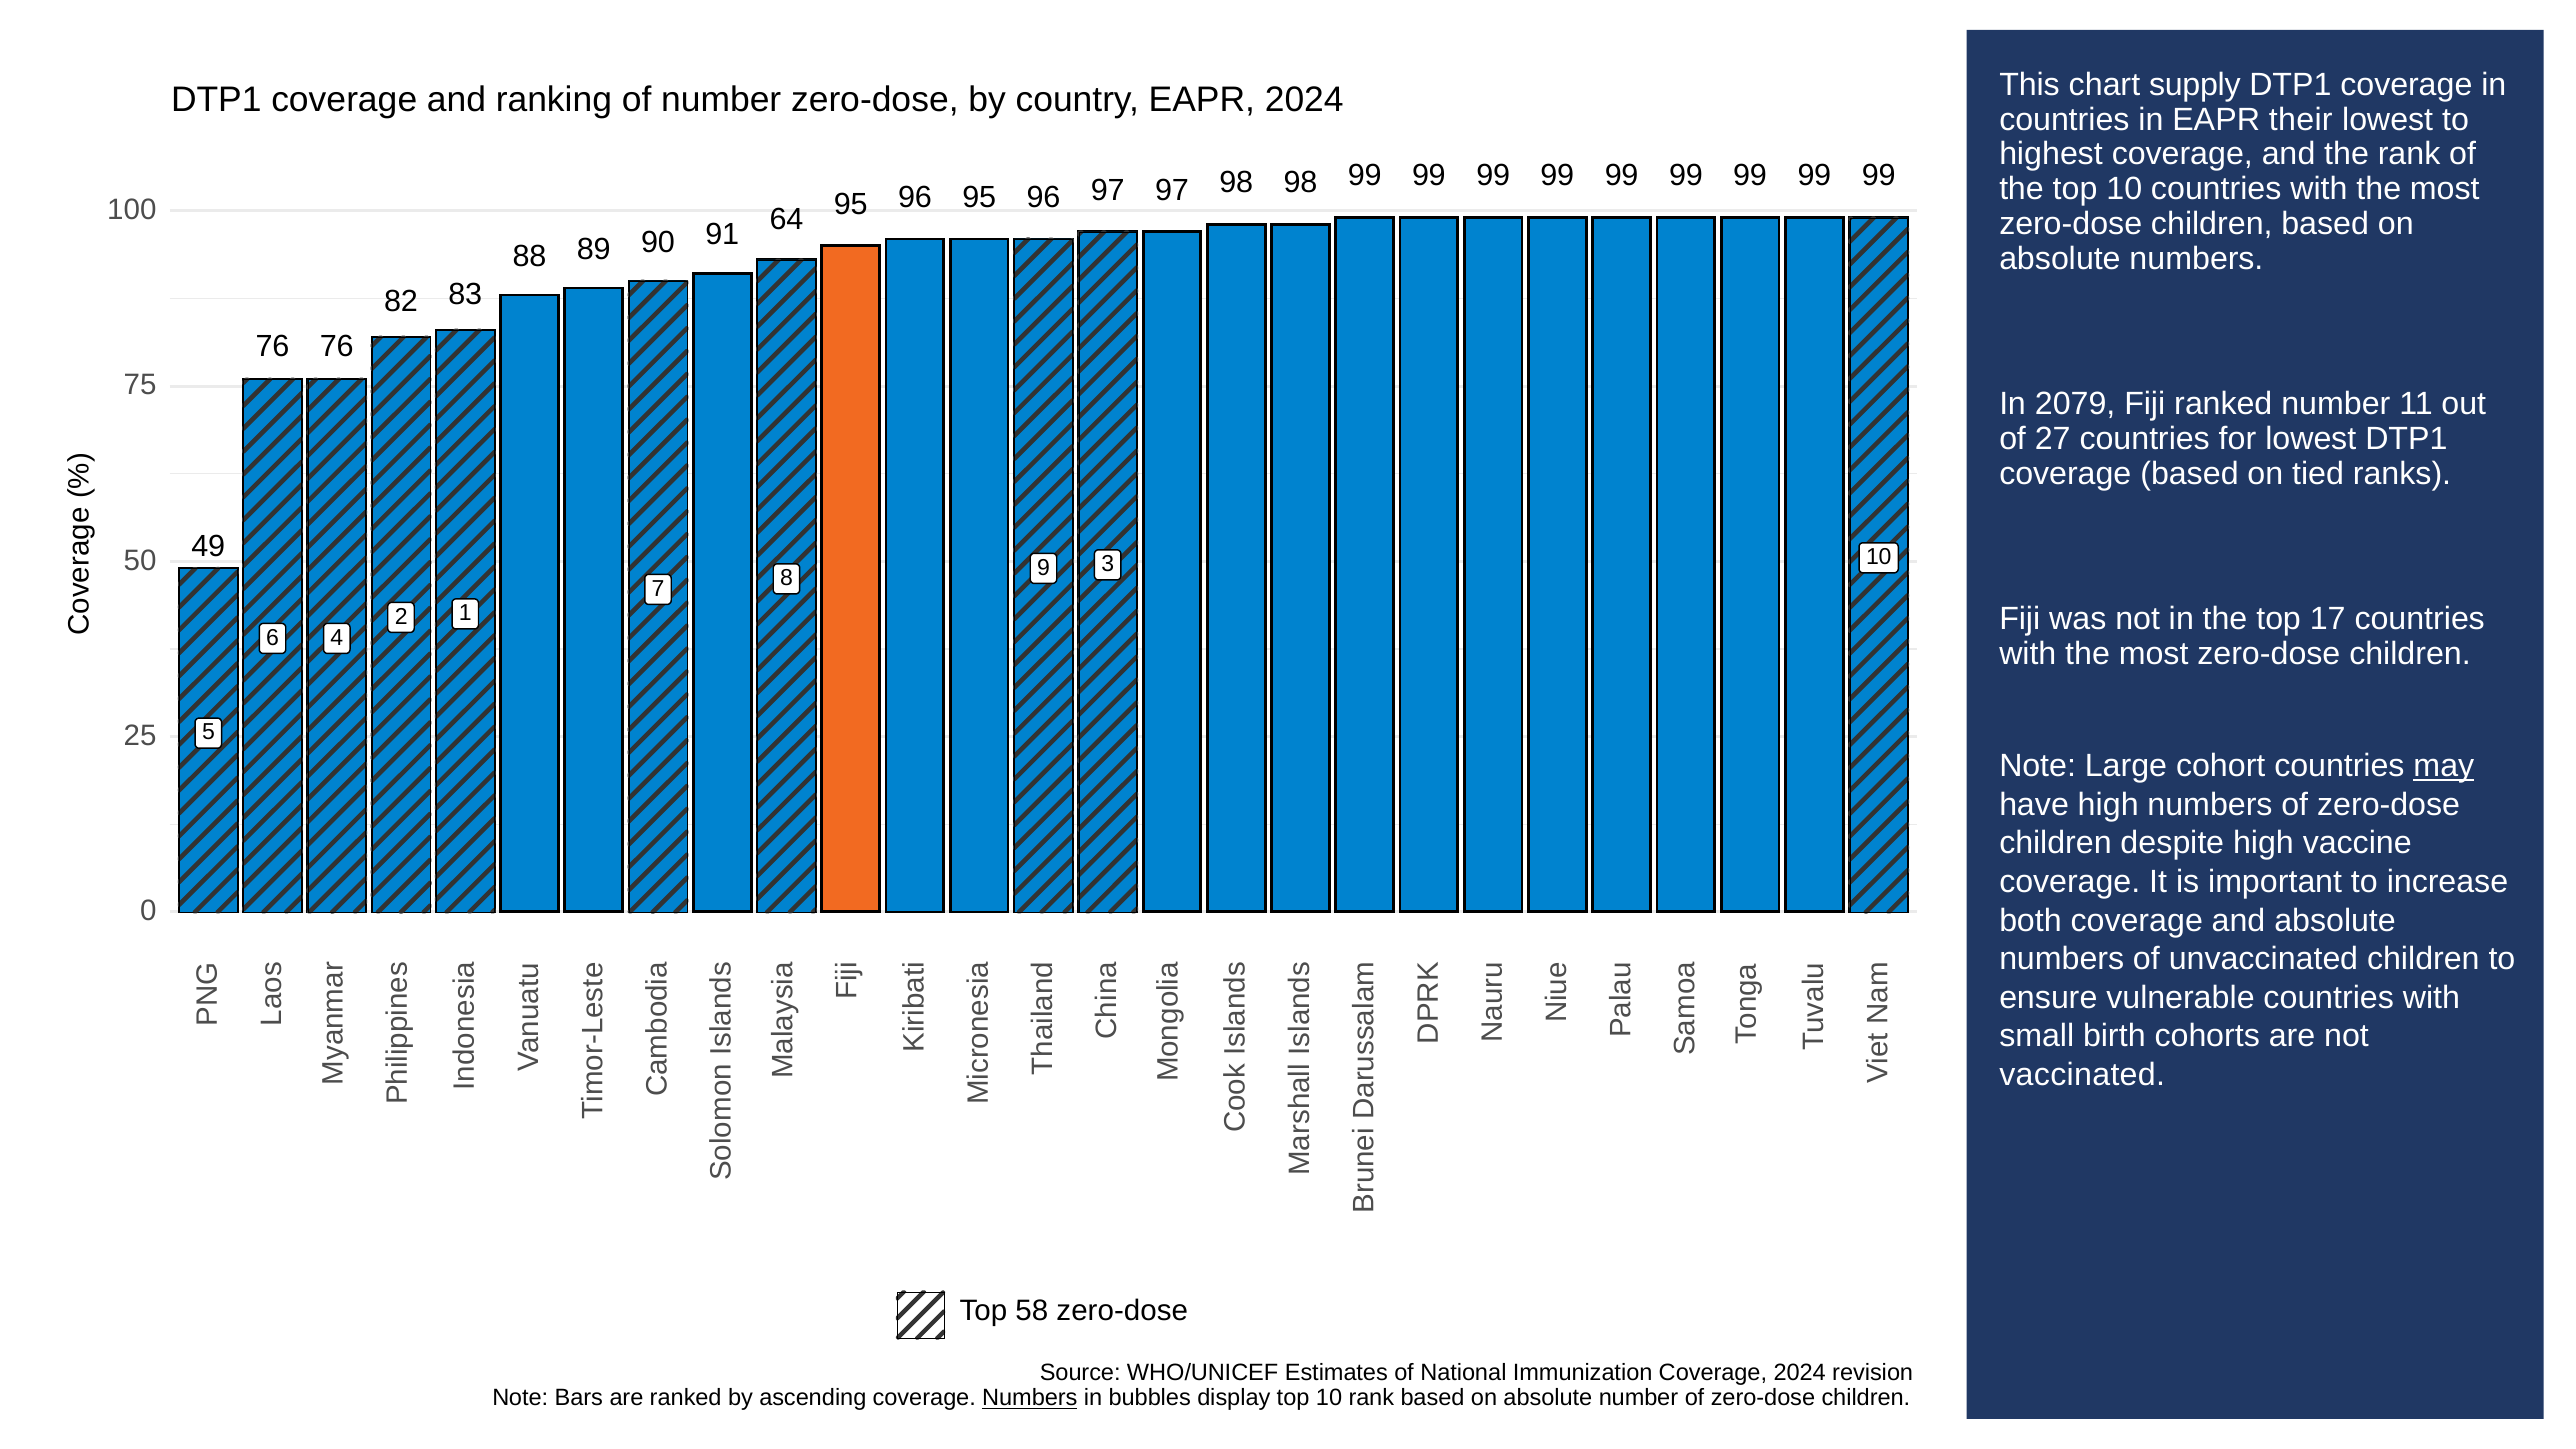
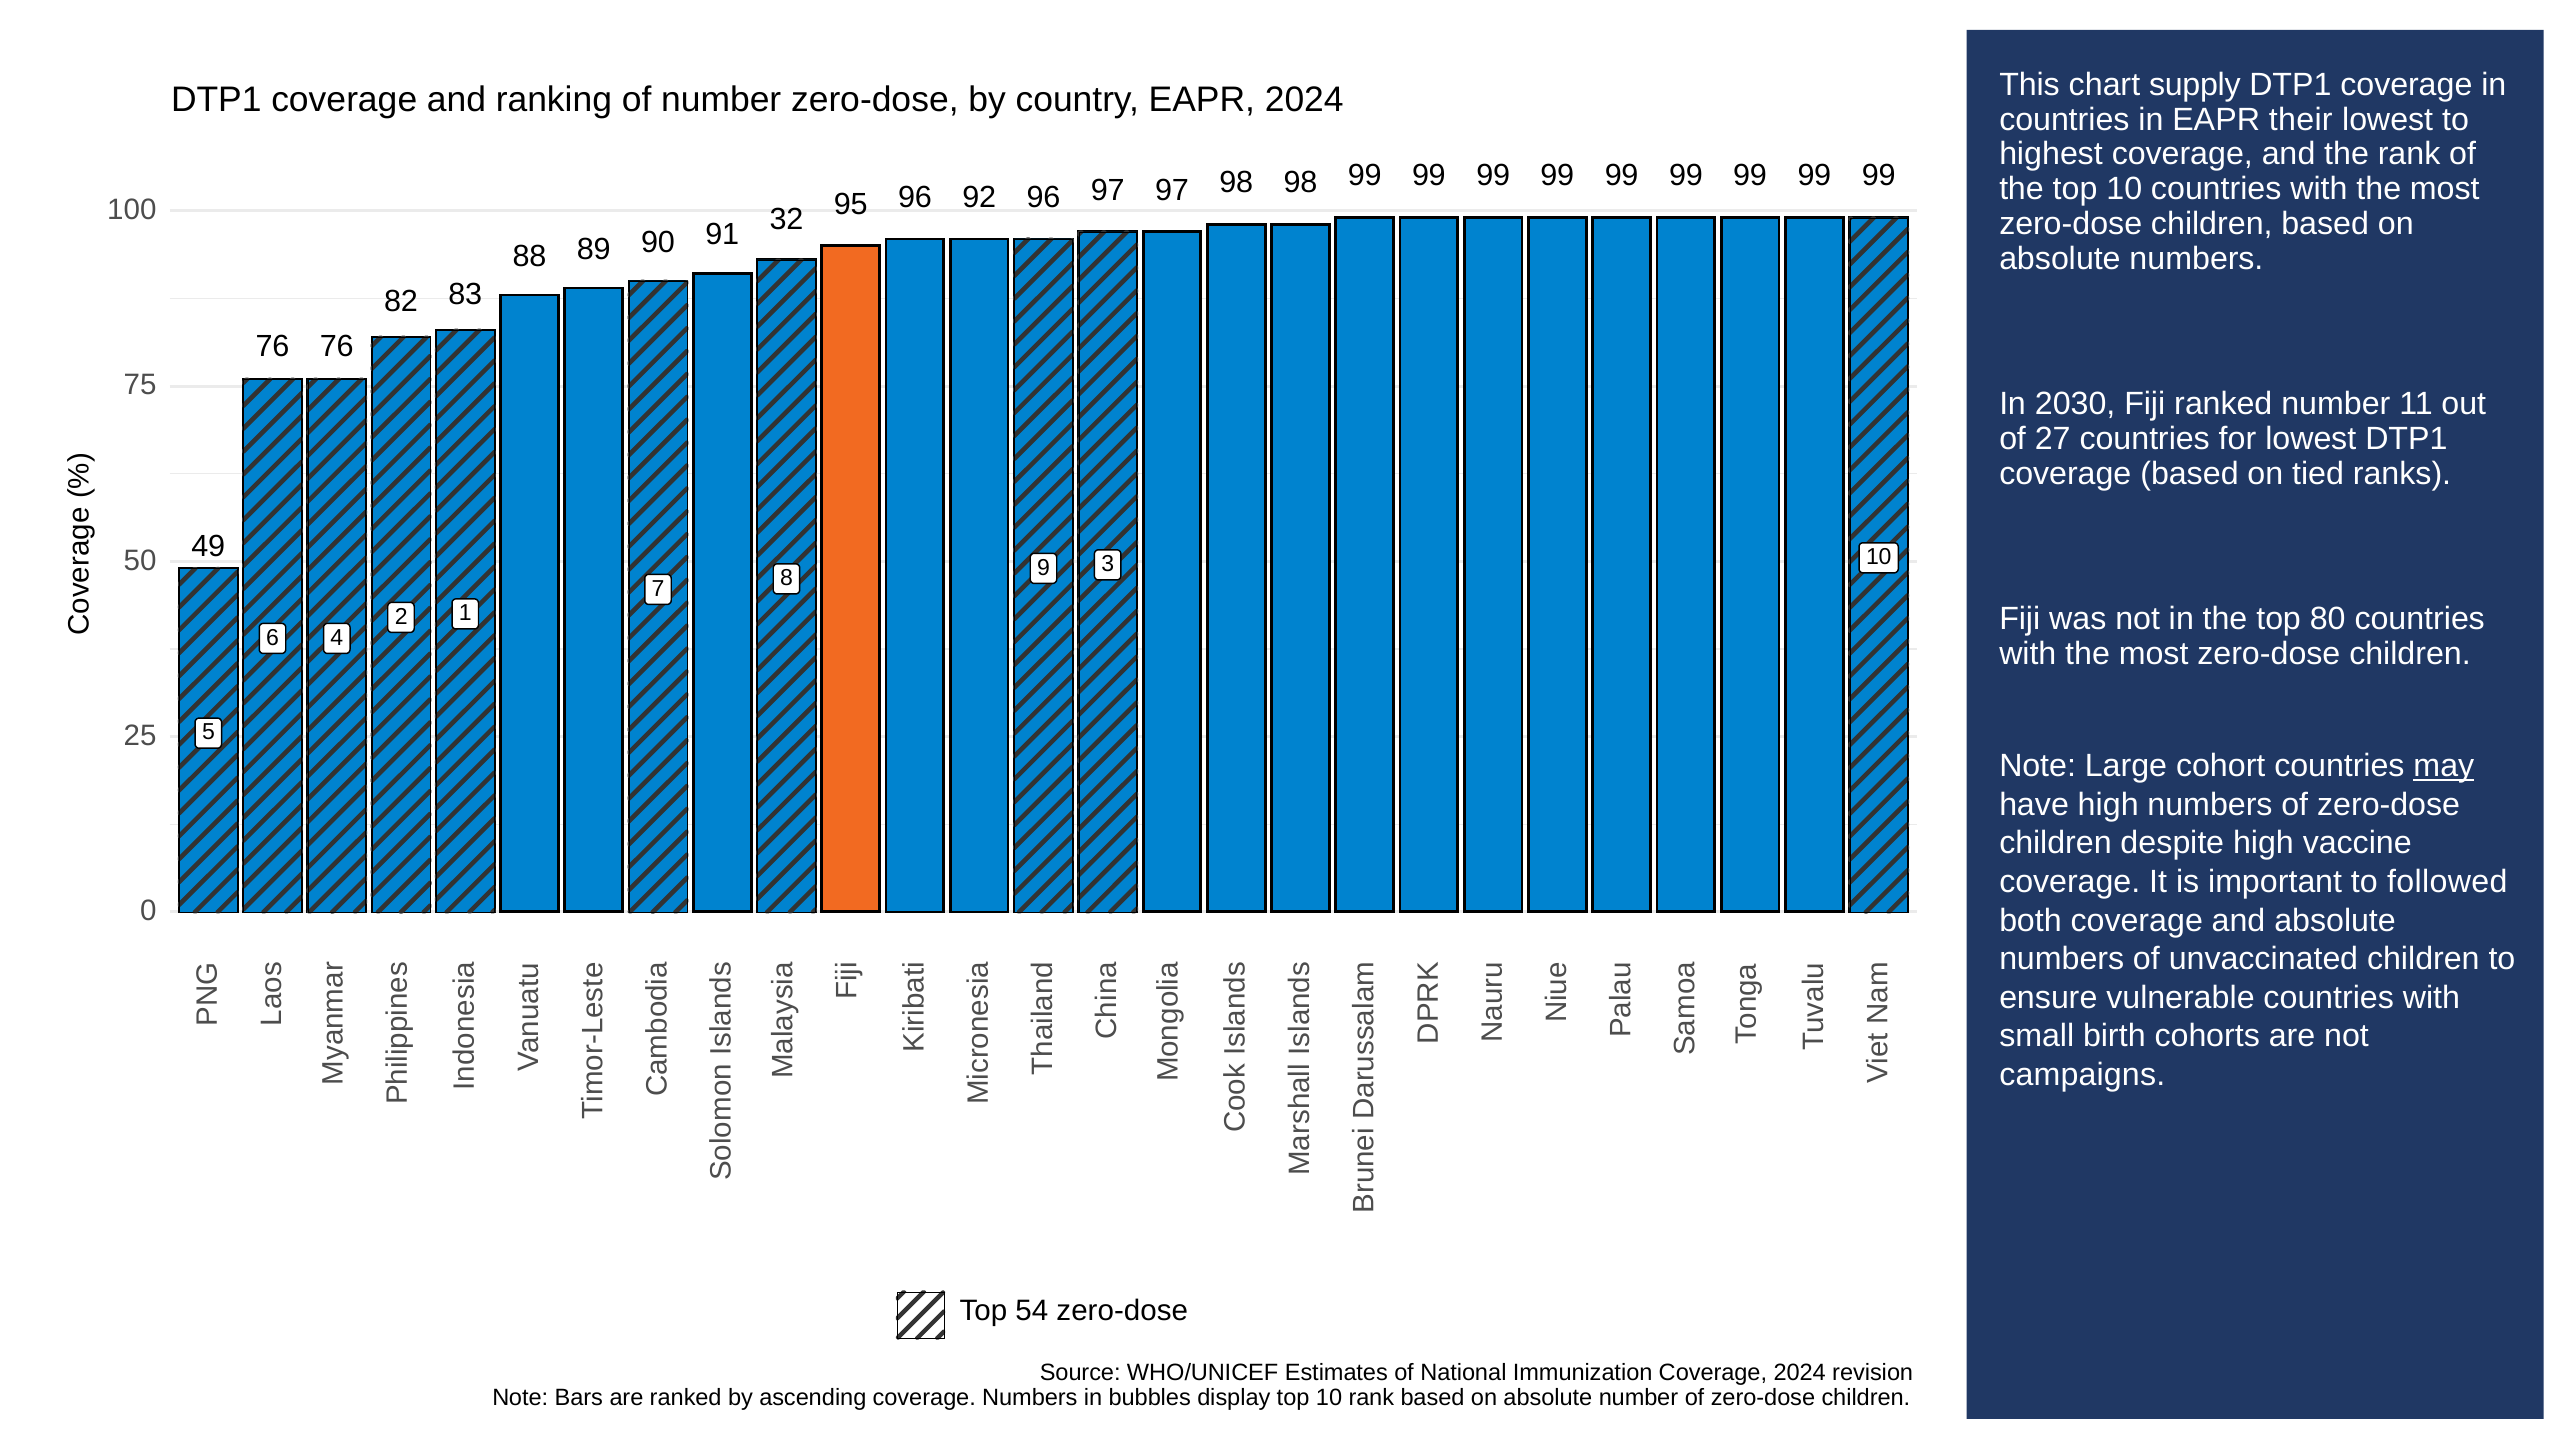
96 95: 95 -> 92
64: 64 -> 32
2079: 2079 -> 2030
17: 17 -> 80
increase: increase -> followed
vaccinated: vaccinated -> campaigns
58: 58 -> 54
Numbers at (1030, 1398) underline: present -> none
